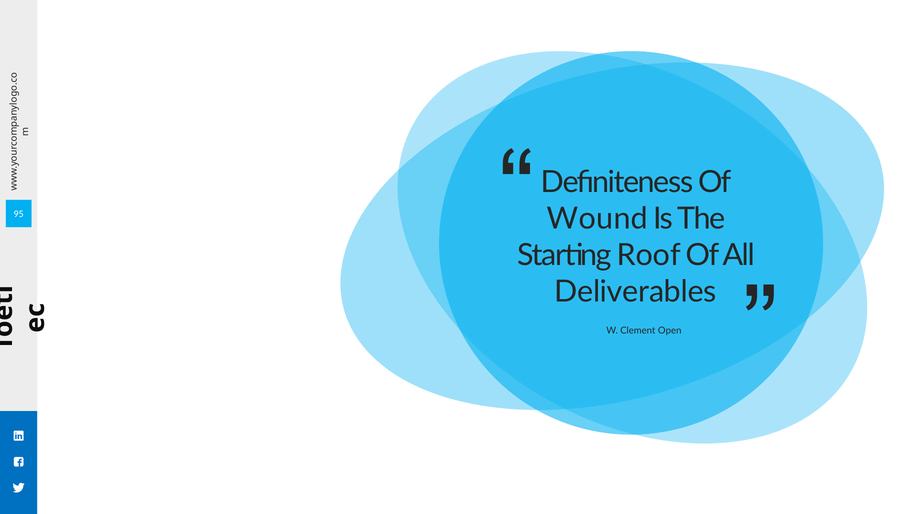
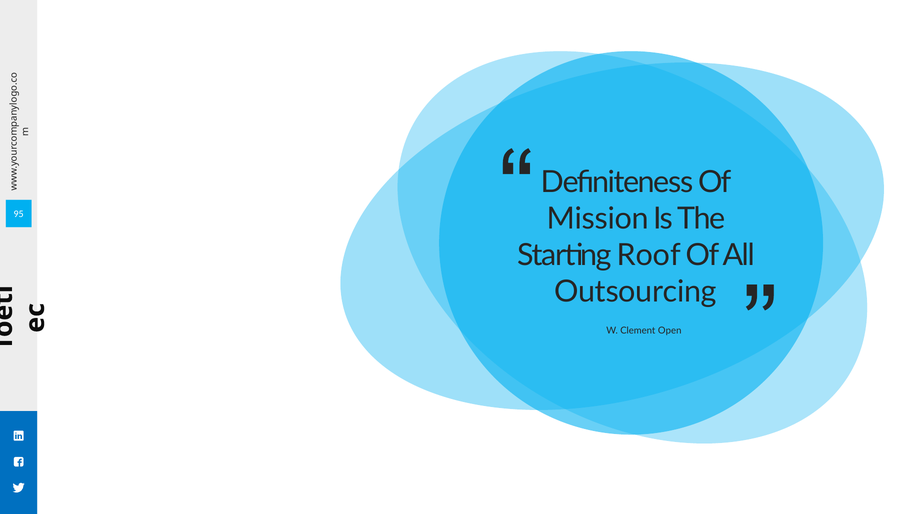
Wound: Wound -> Mission
Deliverables: Deliverables -> Outsourcing
